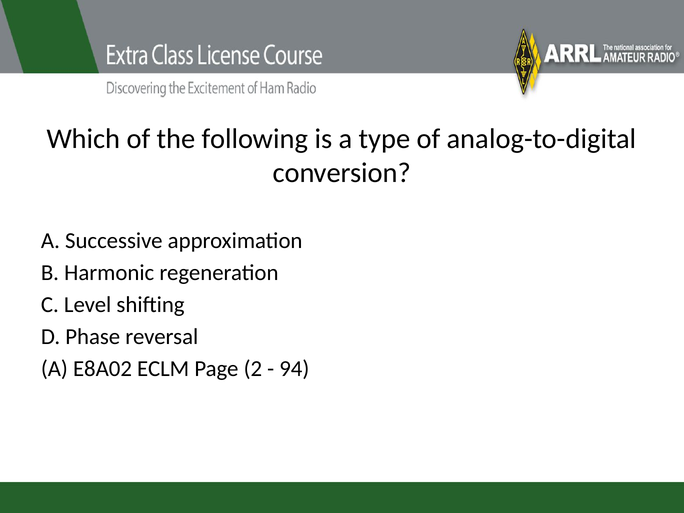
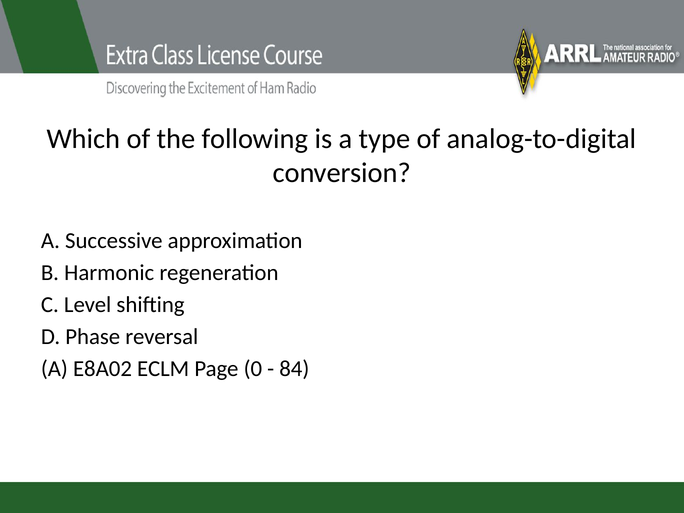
2: 2 -> 0
94: 94 -> 84
